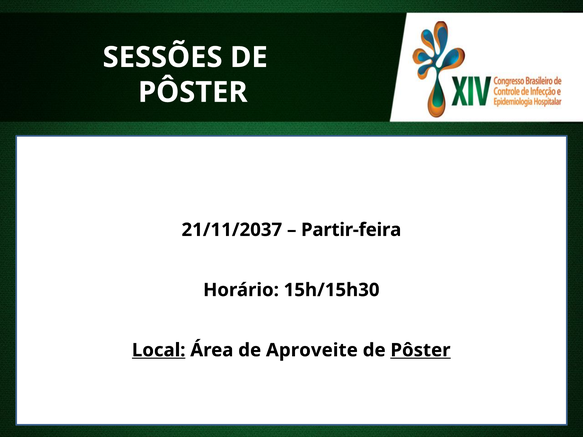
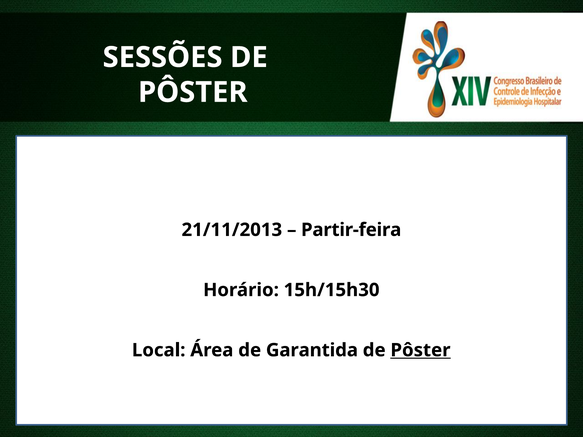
21/11/2037: 21/11/2037 -> 21/11/2013
Local underline: present -> none
Aproveite: Aproveite -> Garantida
